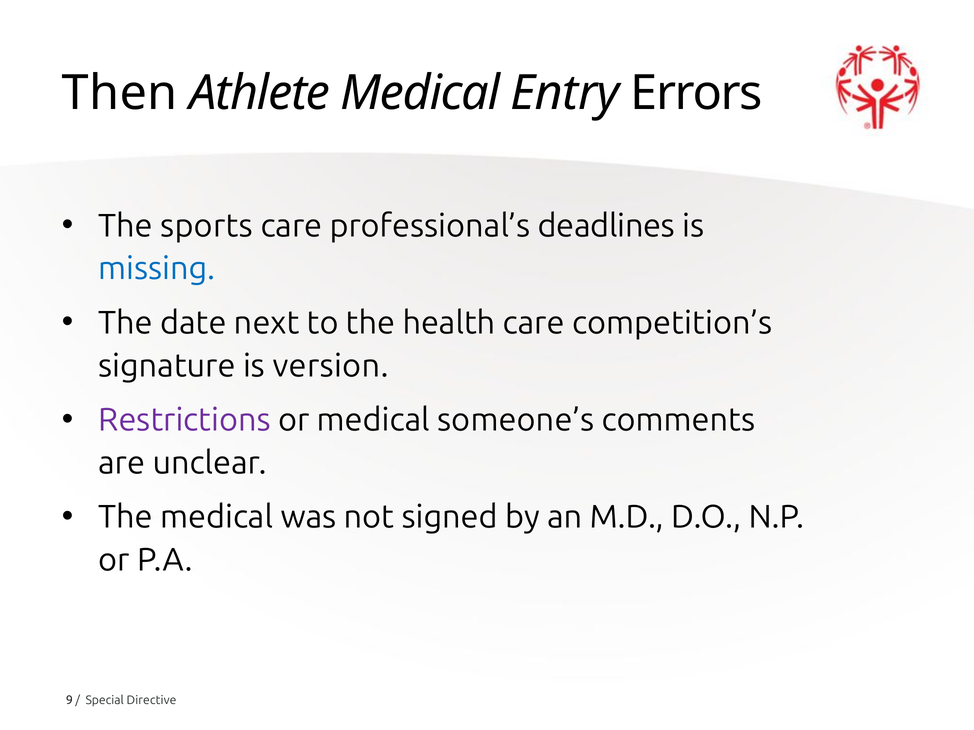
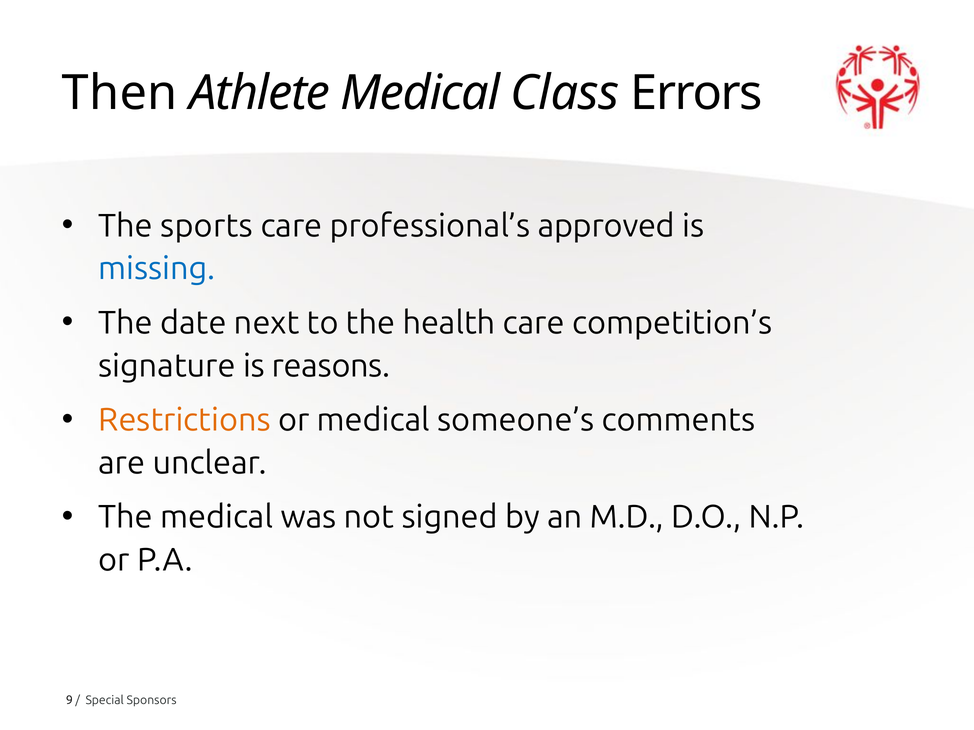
Entry: Entry -> Class
deadlines: deadlines -> approved
version: version -> reasons
Restrictions colour: purple -> orange
Directive: Directive -> Sponsors
